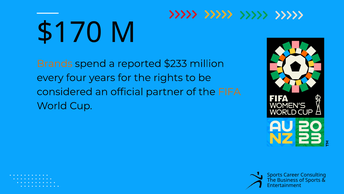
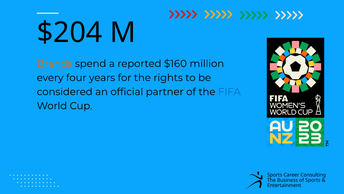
$170: $170 -> $204
$233: $233 -> $160
FIFA colour: orange -> blue
